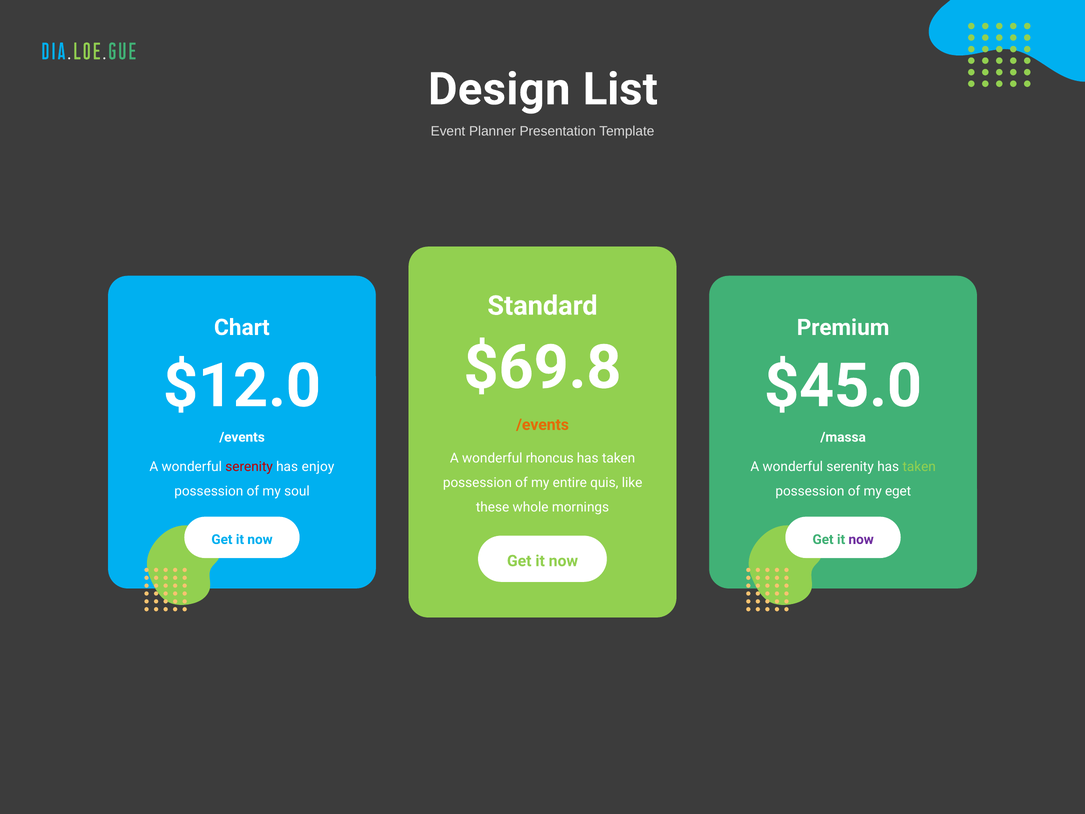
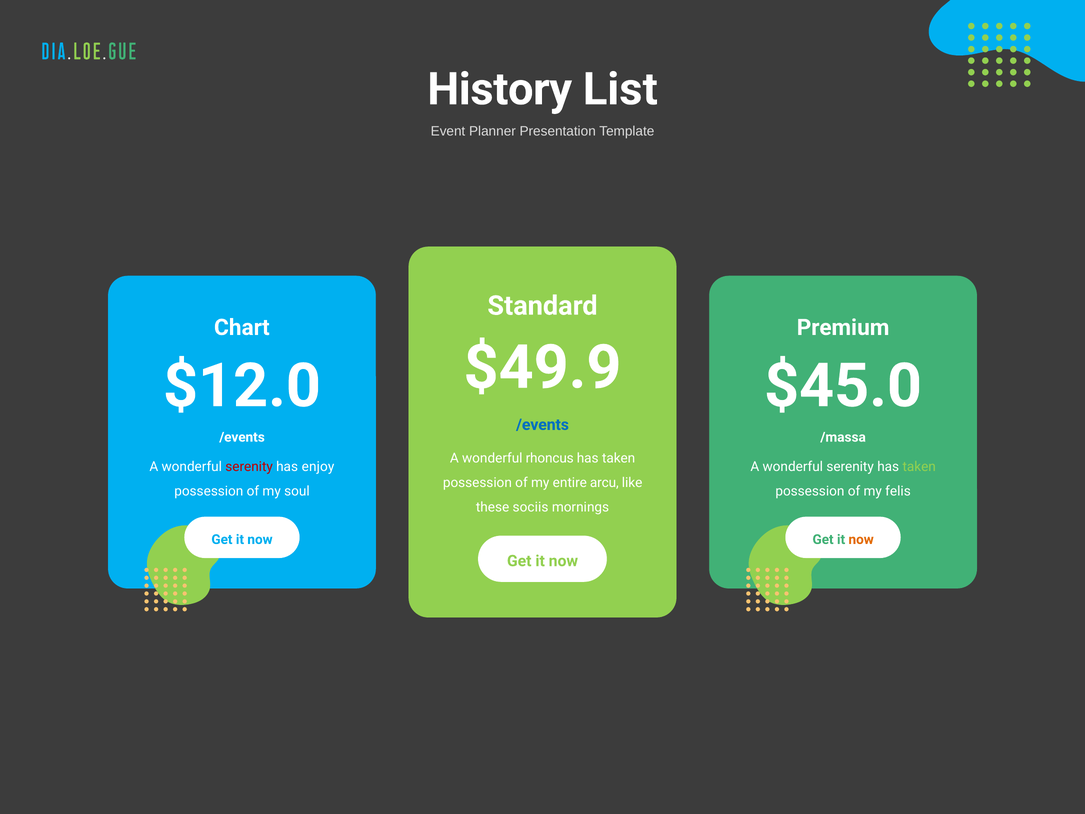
Design: Design -> History
$69.8: $69.8 -> $49.9
/events at (543, 425) colour: orange -> blue
quis: quis -> arcu
eget: eget -> felis
whole: whole -> sociis
now at (861, 539) colour: purple -> orange
